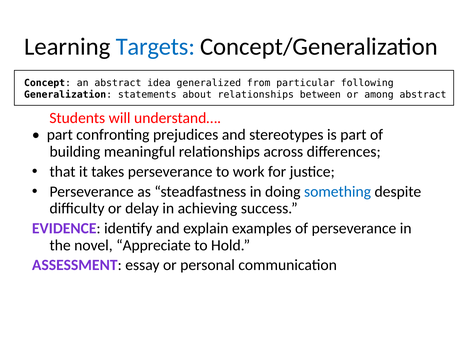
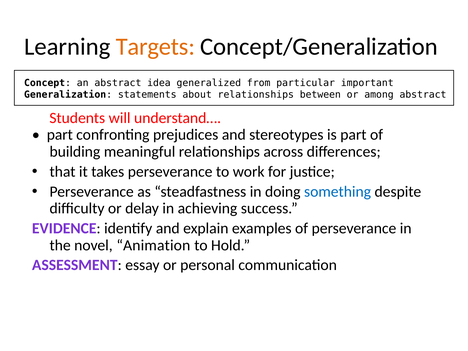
Targets colour: blue -> orange
following: following -> important
Appreciate: Appreciate -> Animation
